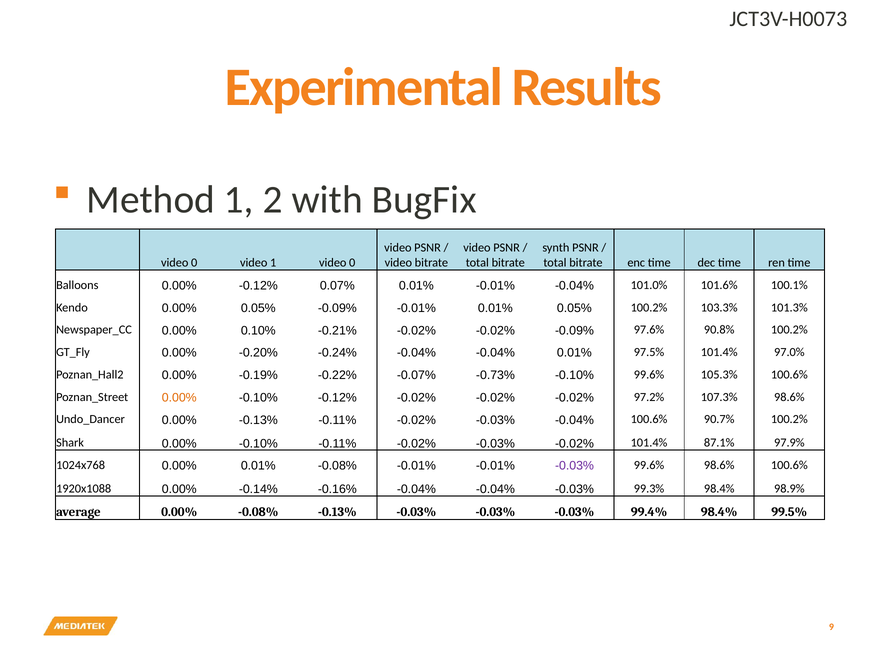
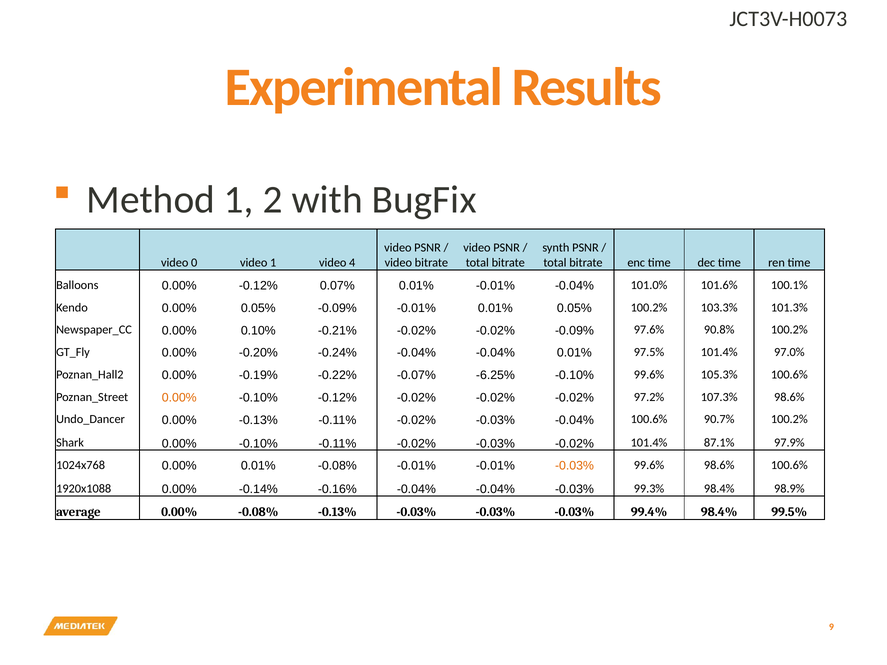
1 video 0: 0 -> 4
-0.73%: -0.73% -> -6.25%
-0.03% at (574, 466) colour: purple -> orange
